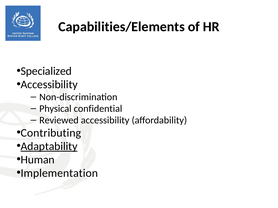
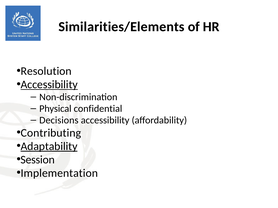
Capabilities/Elements: Capabilities/Elements -> Similarities/Elements
Specialized: Specialized -> Resolution
Accessibility at (49, 85) underline: none -> present
Reviewed: Reviewed -> Decisions
Human: Human -> Session
